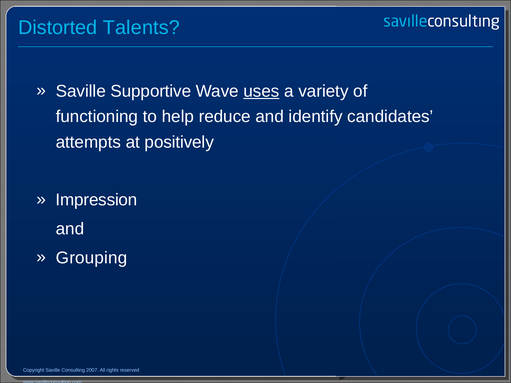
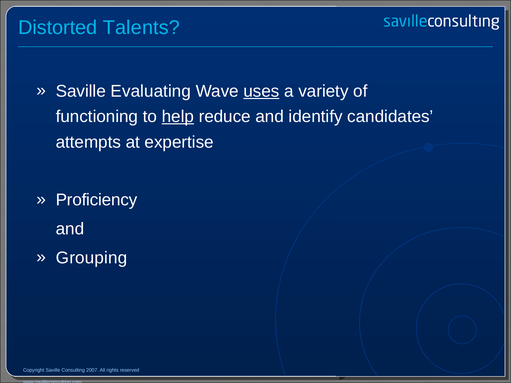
Supportive: Supportive -> Evaluating
help underline: none -> present
positively: positively -> expertise
Impression: Impression -> Proficiency
